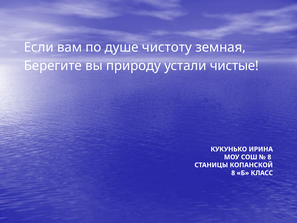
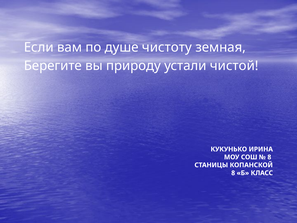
чистые: чистые -> чистой
